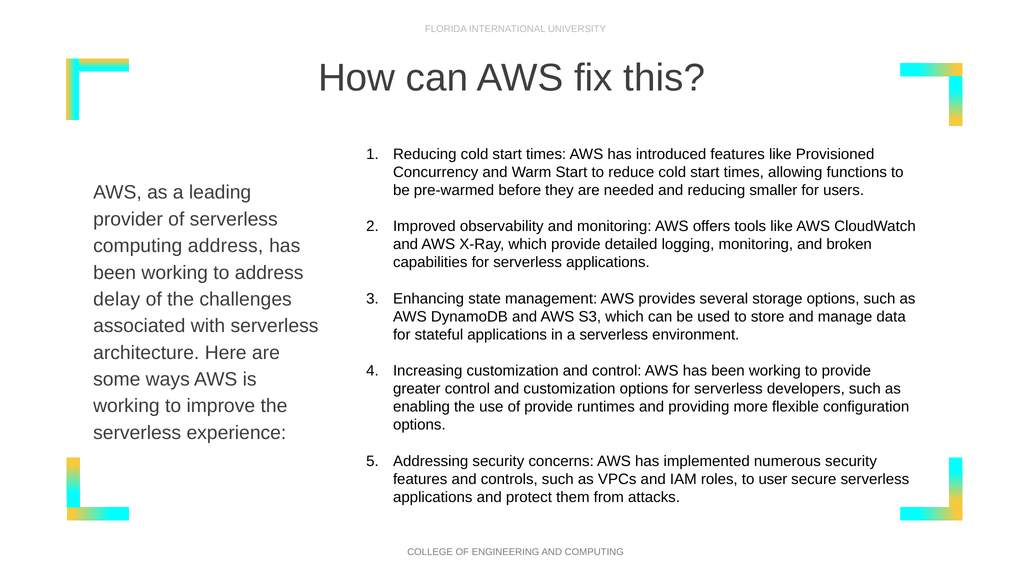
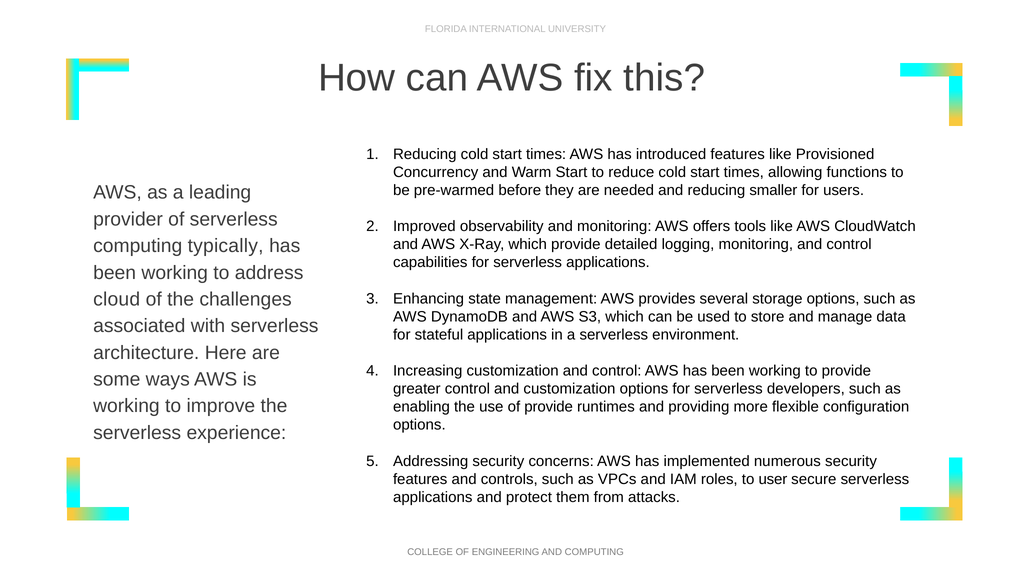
computing address: address -> typically
monitoring and broken: broken -> control
delay: delay -> cloud
